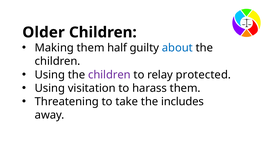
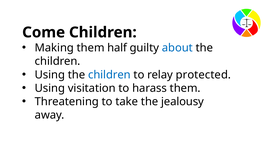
Older: Older -> Come
children at (109, 75) colour: purple -> blue
includes: includes -> jealousy
